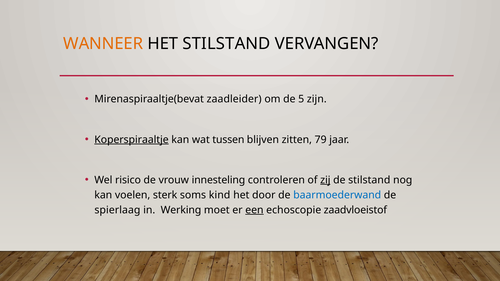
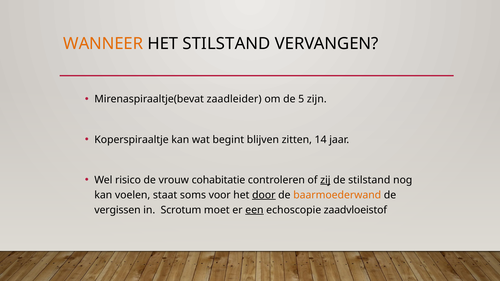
Koperspiraaltje underline: present -> none
tussen: tussen -> begint
79: 79 -> 14
innesteling: innesteling -> cohabitatie
sterk: sterk -> staat
kind: kind -> voor
door underline: none -> present
baarmoederwand colour: blue -> orange
spierlaag: spierlaag -> vergissen
Werking: Werking -> Scrotum
